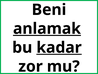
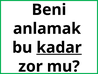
anlamak underline: present -> none
